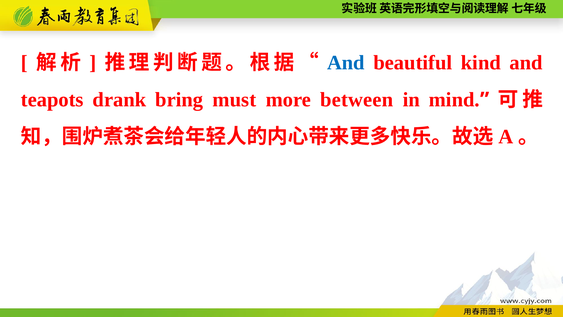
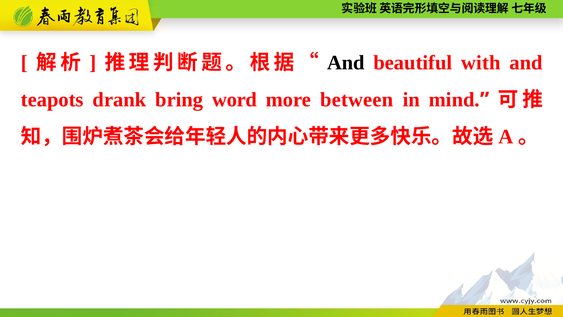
And at (346, 63) colour: blue -> black
kind: kind -> with
must: must -> word
